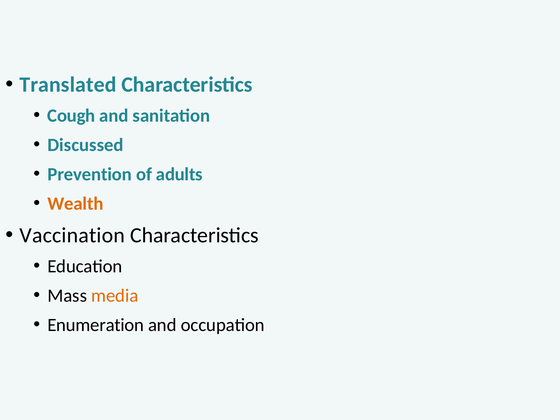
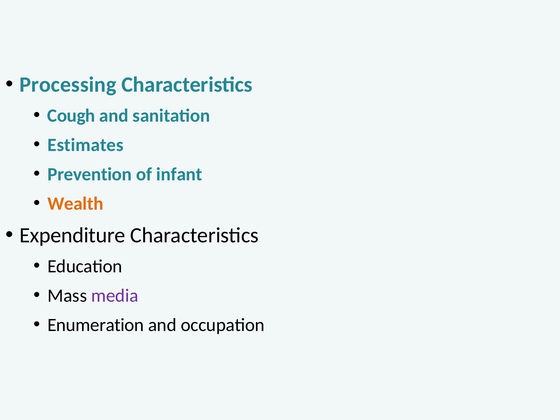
Translated: Translated -> Processing
Discussed: Discussed -> Estimates
adults: adults -> infant
Vaccination: Vaccination -> Expenditure
media colour: orange -> purple
